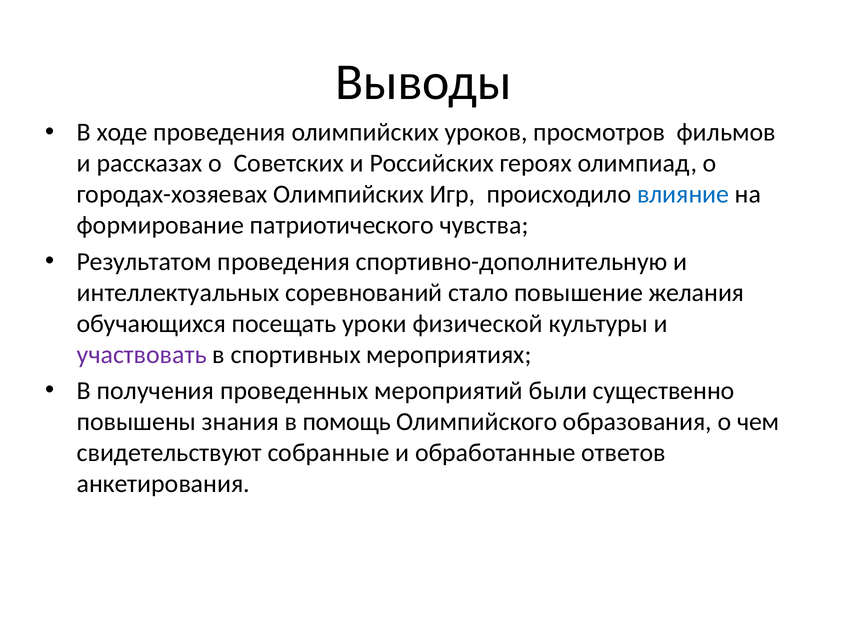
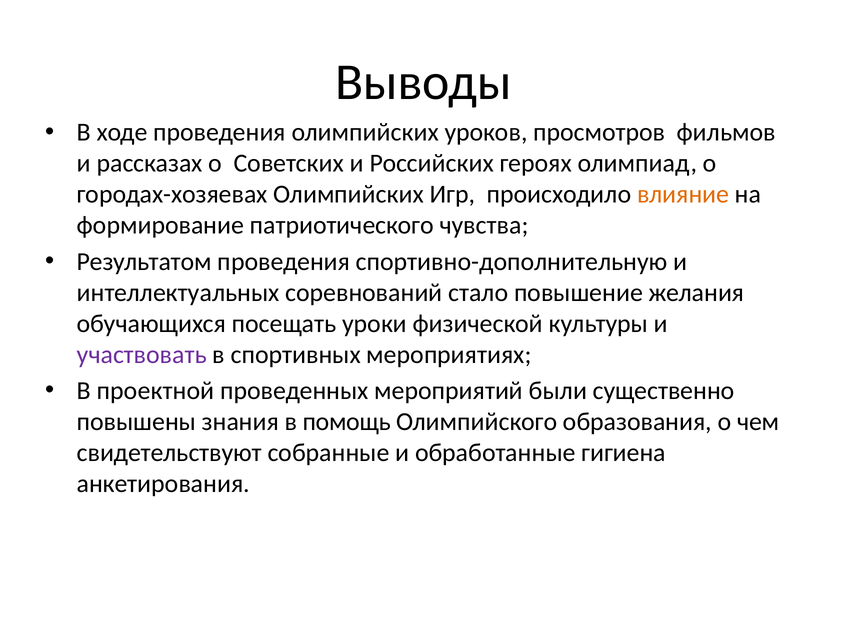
влияние colour: blue -> orange
получения: получения -> проектной
ответов: ответов -> гигиена
